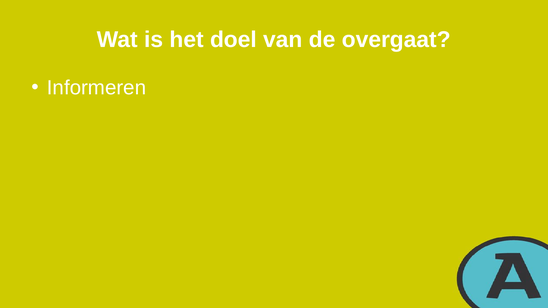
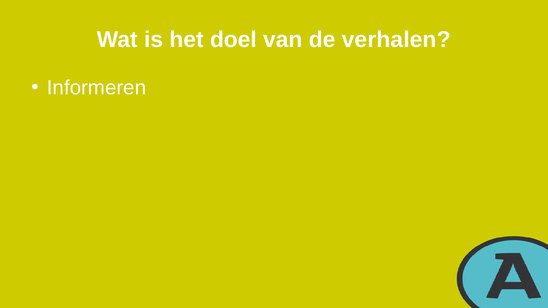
overgaat: overgaat -> verhalen
